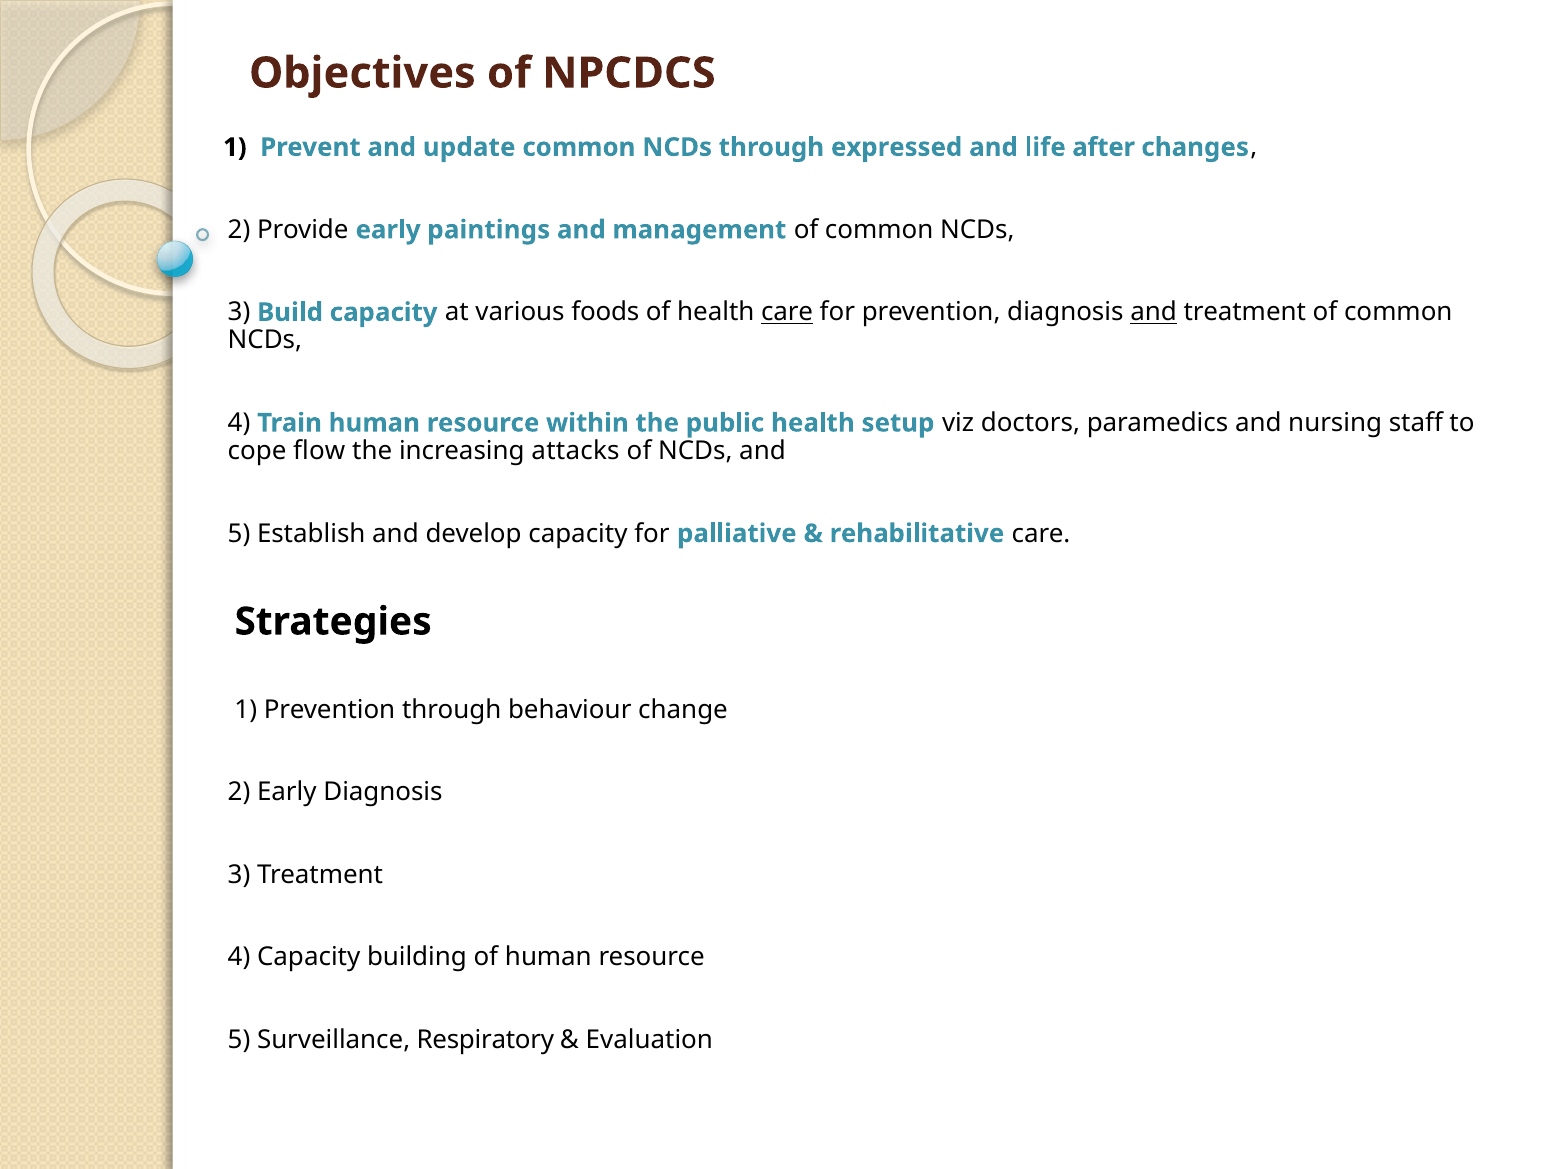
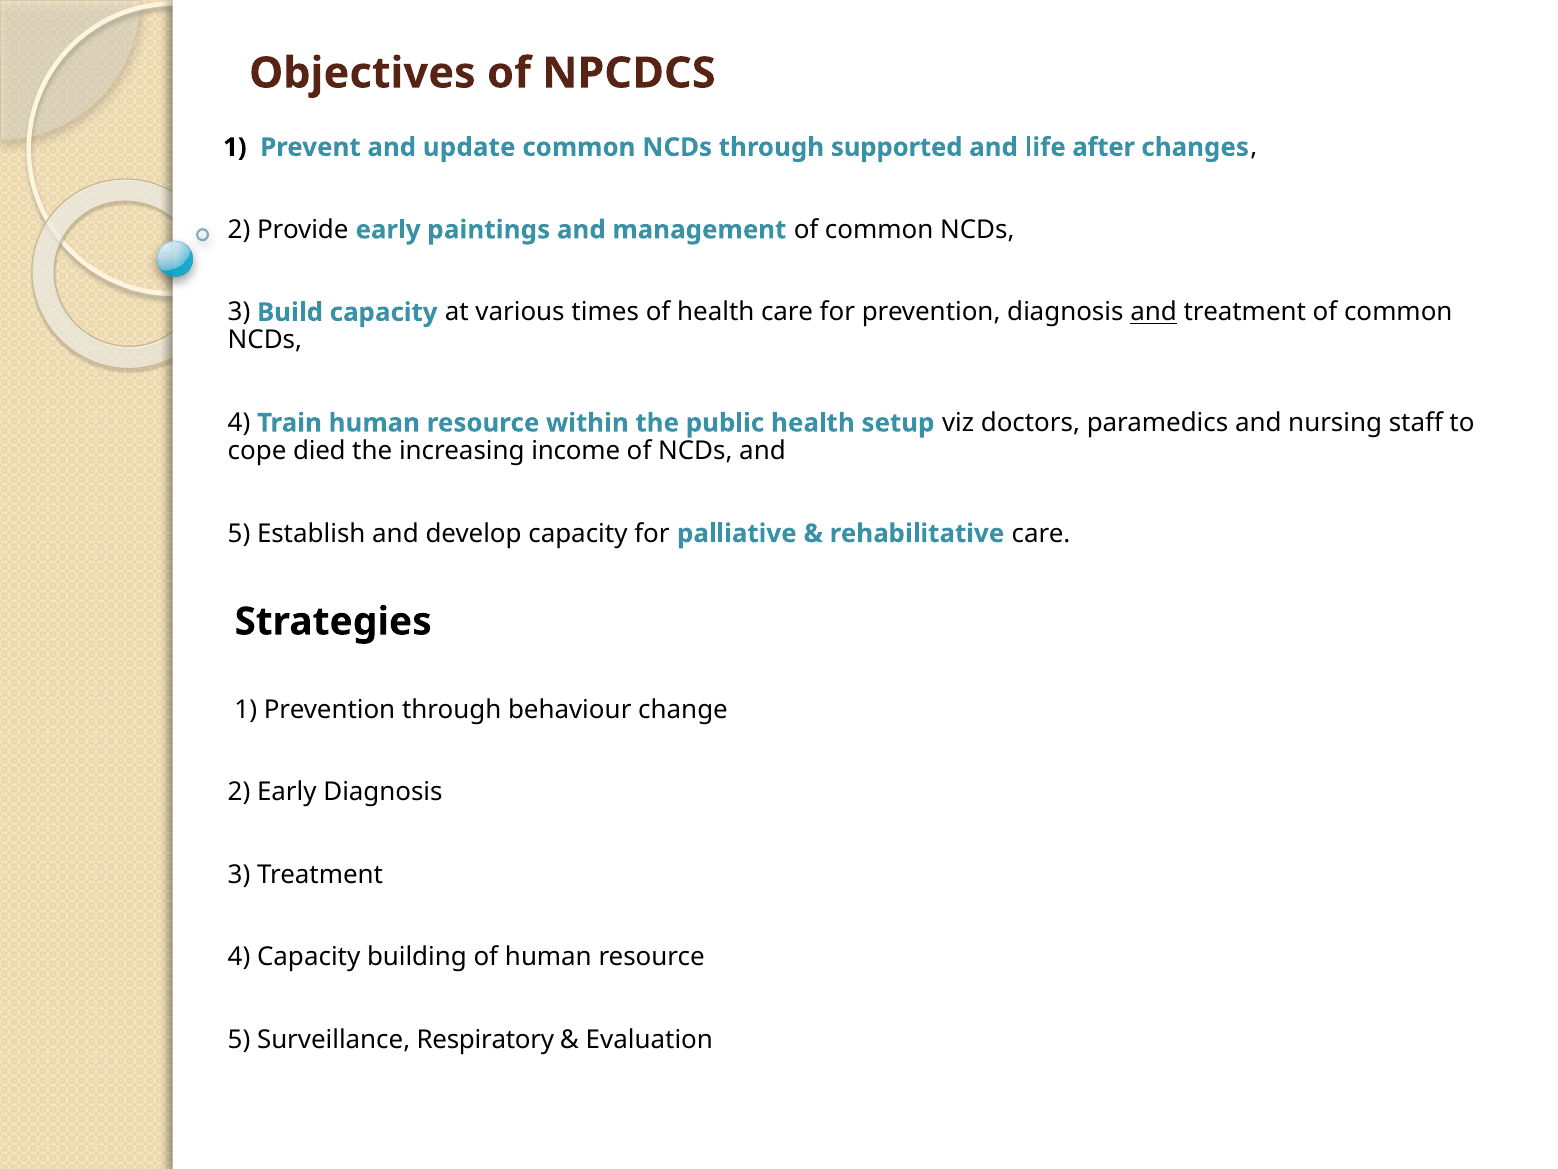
expressed: expressed -> supported
foods: foods -> times
care at (787, 312) underline: present -> none
flow: flow -> died
attacks: attacks -> income
